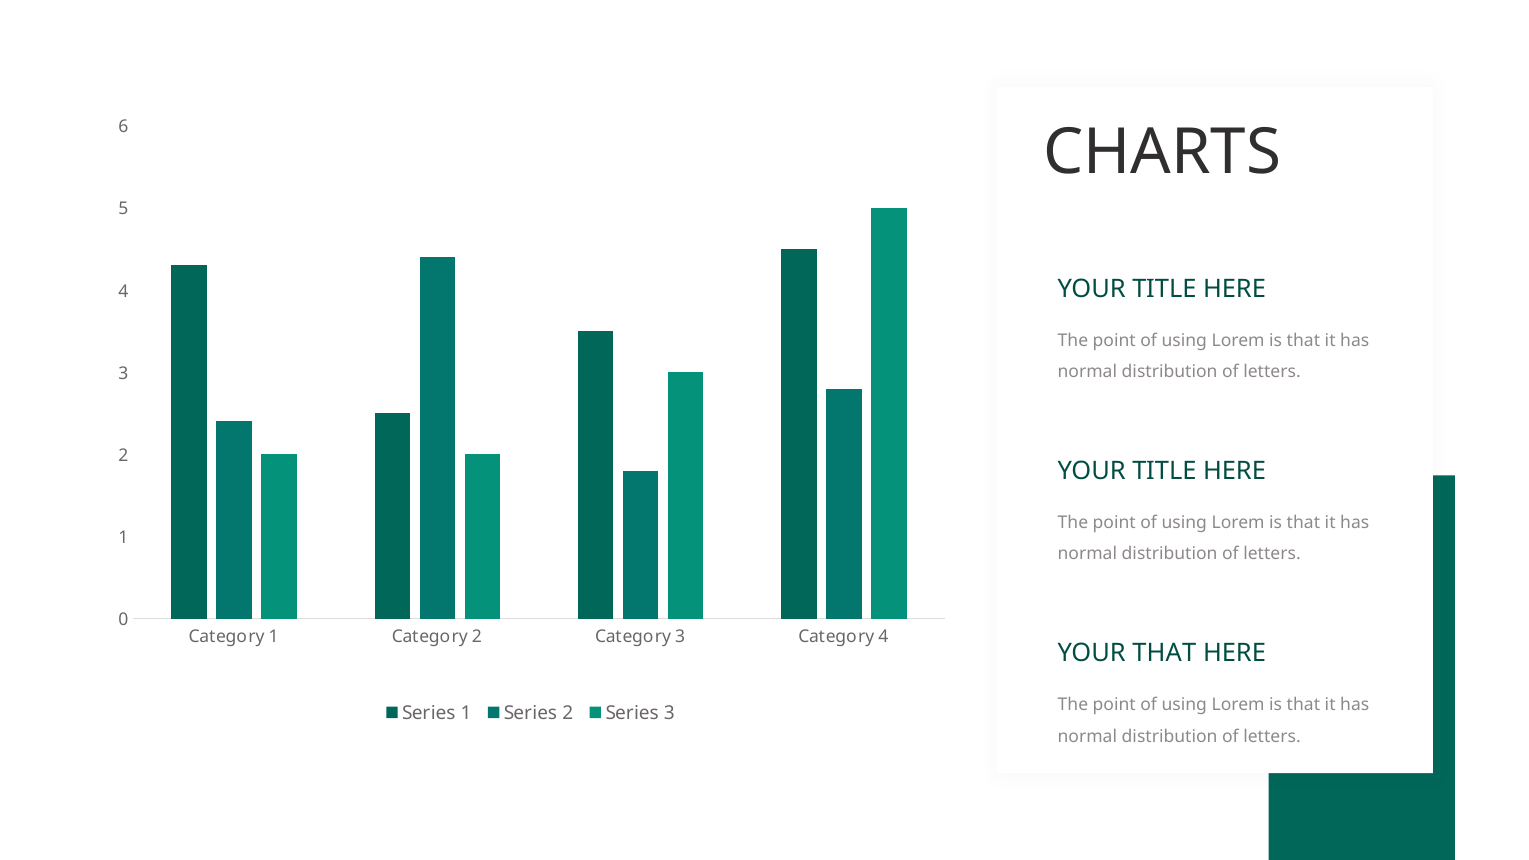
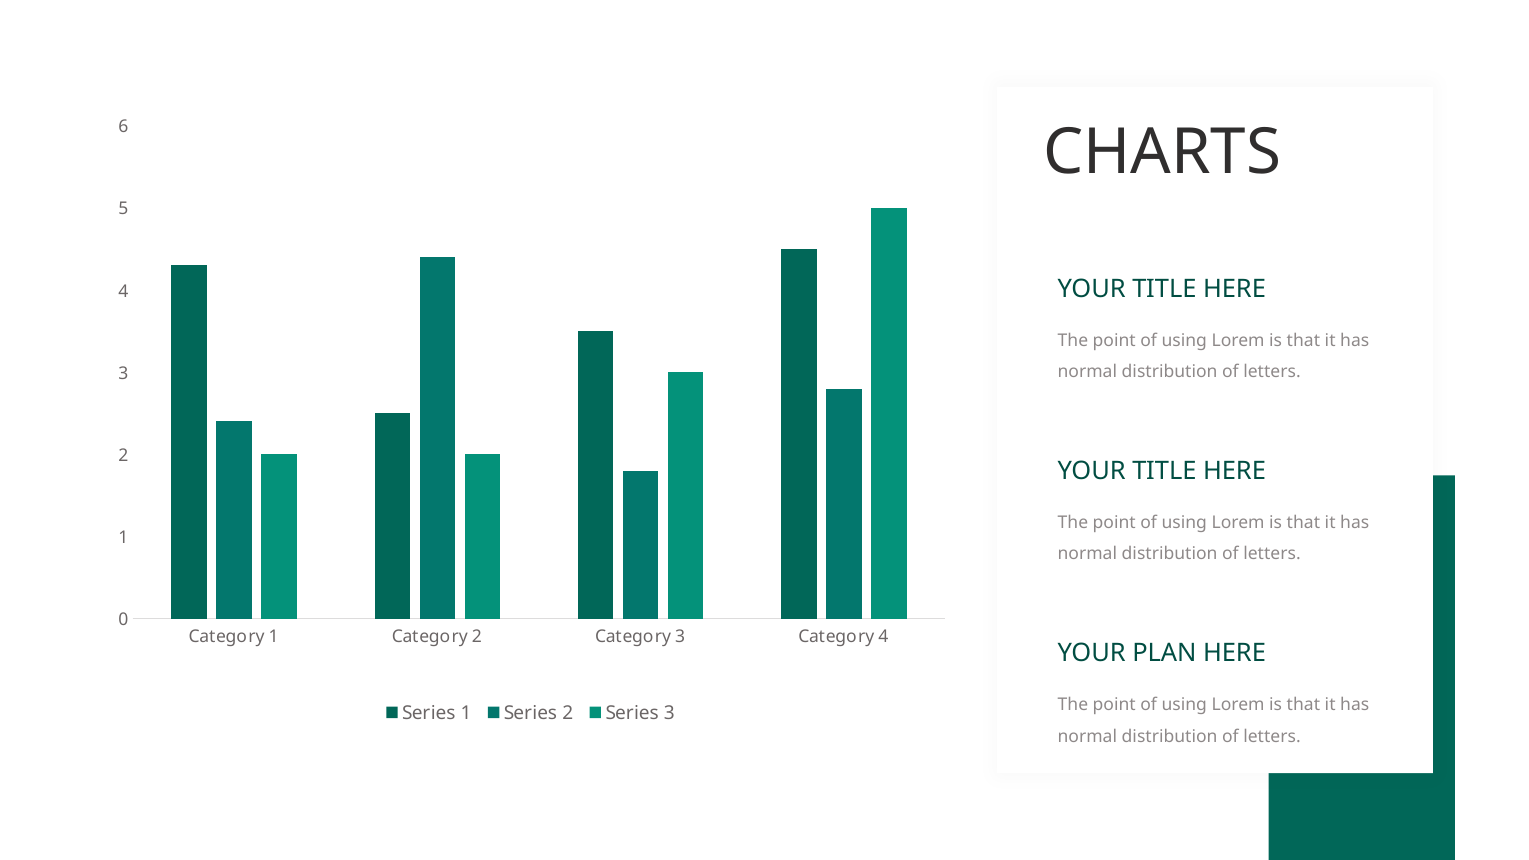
YOUR THAT: THAT -> PLAN
